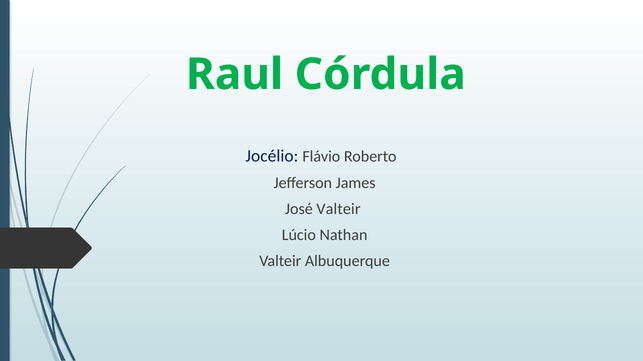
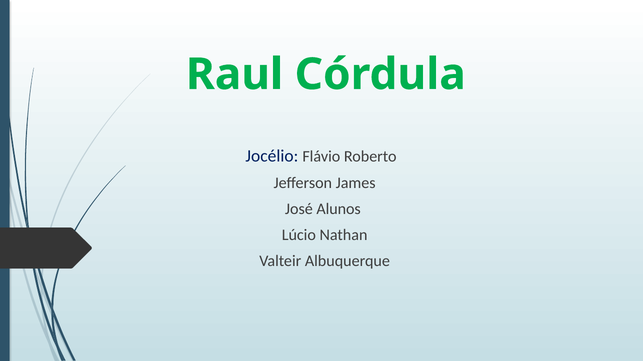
José Valteir: Valteir -> Alunos
